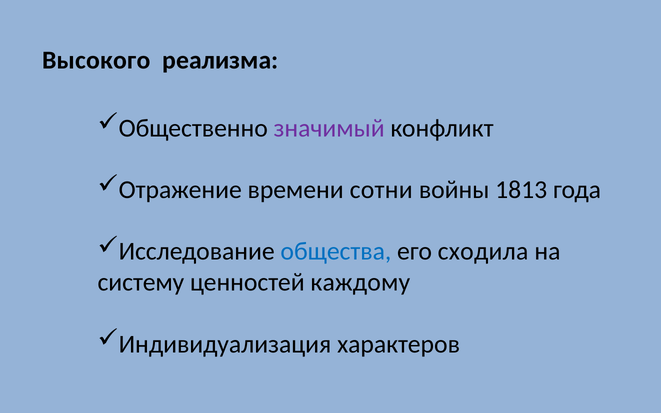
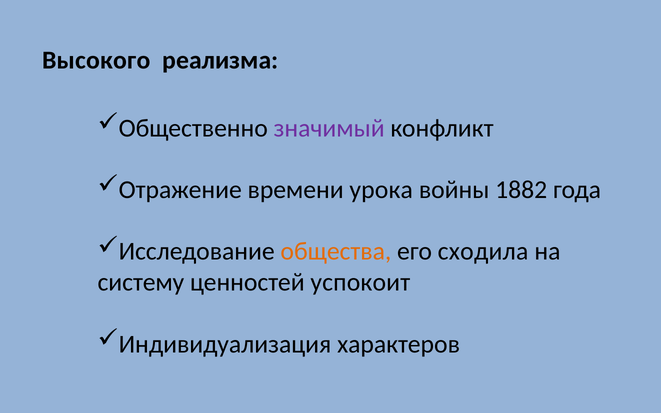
сотни: сотни -> урока
1813: 1813 -> 1882
общества colour: blue -> orange
каждому: каждому -> успокоит
